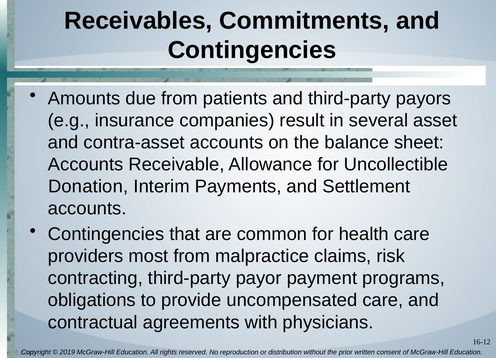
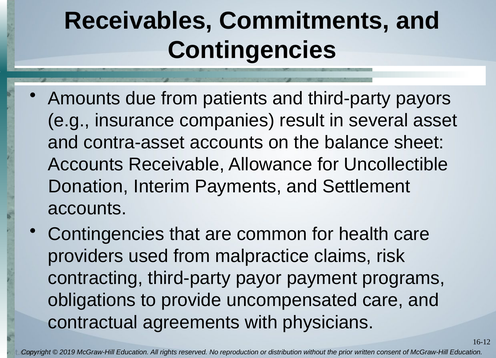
most: most -> used
